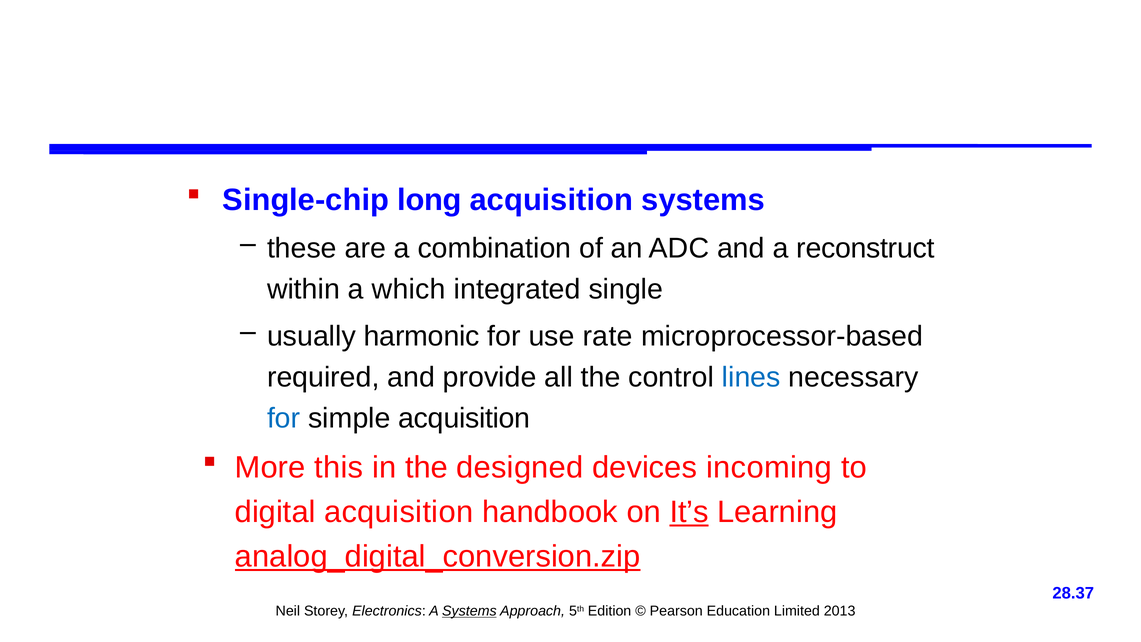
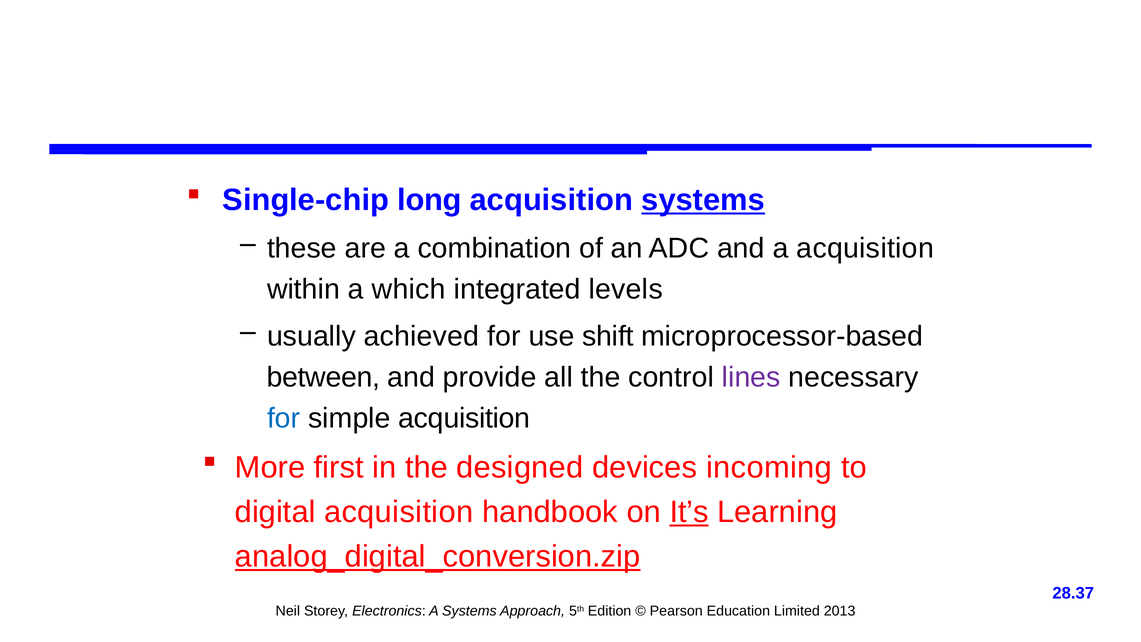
systems at (703, 200) underline: none -> present
a reconstruct: reconstruct -> acquisition
single: single -> levels
harmonic: harmonic -> achieved
rate: rate -> shift
required: required -> between
lines colour: blue -> purple
this: this -> first
Systems at (469, 611) underline: present -> none
